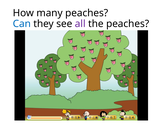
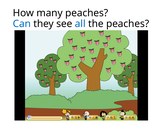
all colour: purple -> blue
